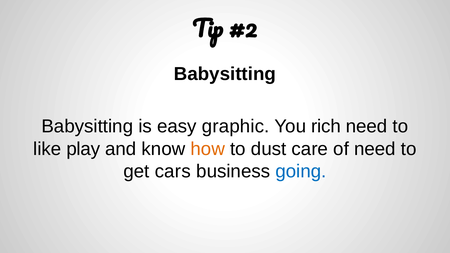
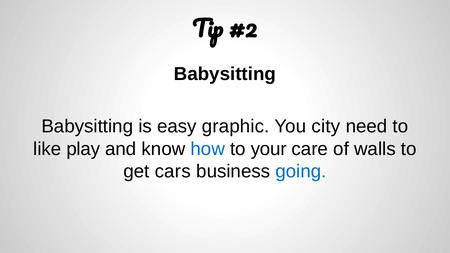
rich: rich -> city
how colour: orange -> blue
dust: dust -> your
of need: need -> walls
